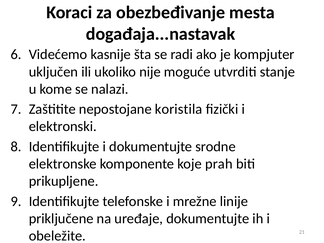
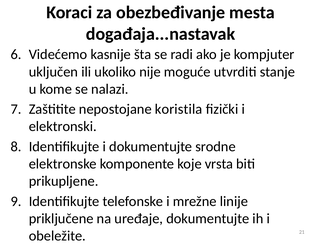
prah: prah -> vrsta
